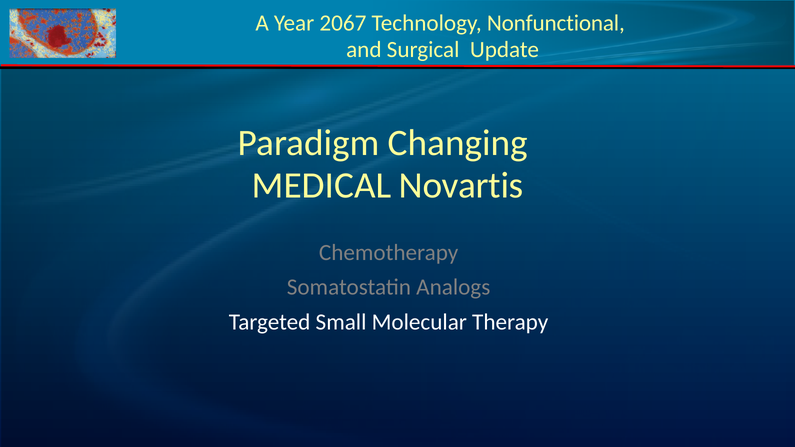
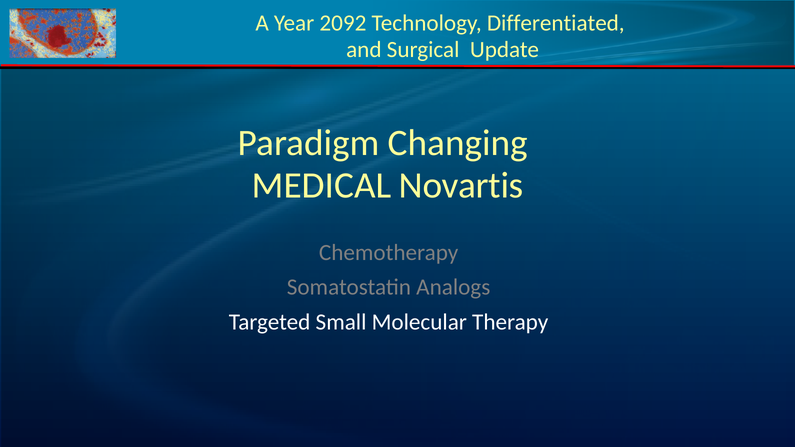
2067: 2067 -> 2092
Nonfunctional: Nonfunctional -> Differentiated
